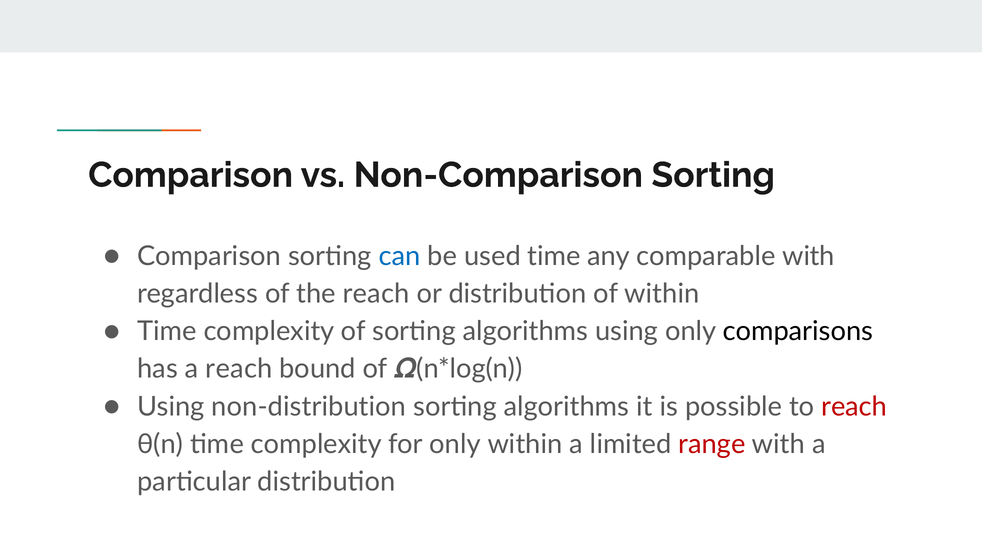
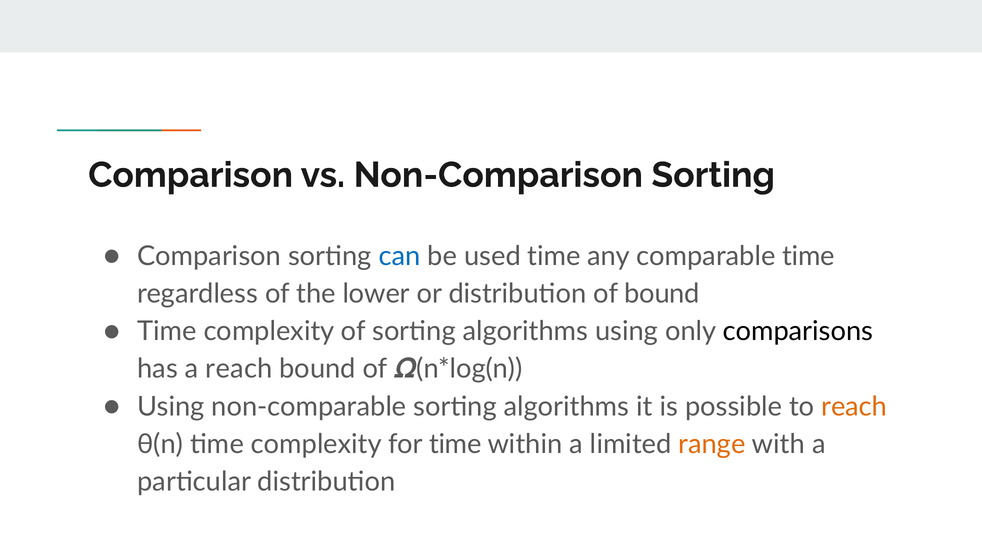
comparable with: with -> time
the reach: reach -> lower
of within: within -> bound
non-distribution: non-distribution -> non-comparable
reach at (854, 407) colour: red -> orange
for only: only -> time
range colour: red -> orange
